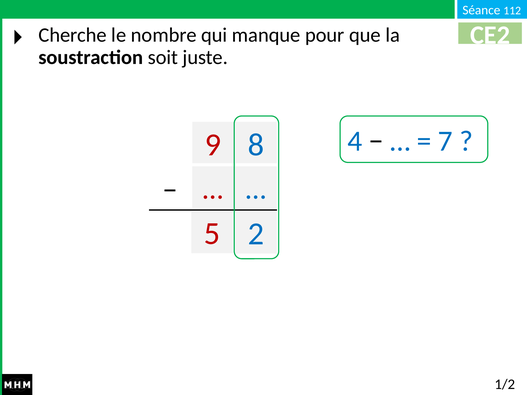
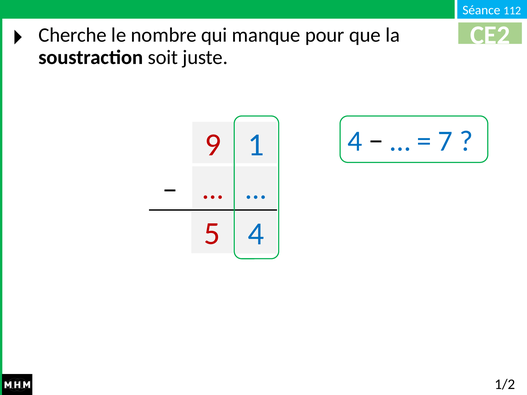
8: 8 -> 1
5 2: 2 -> 4
